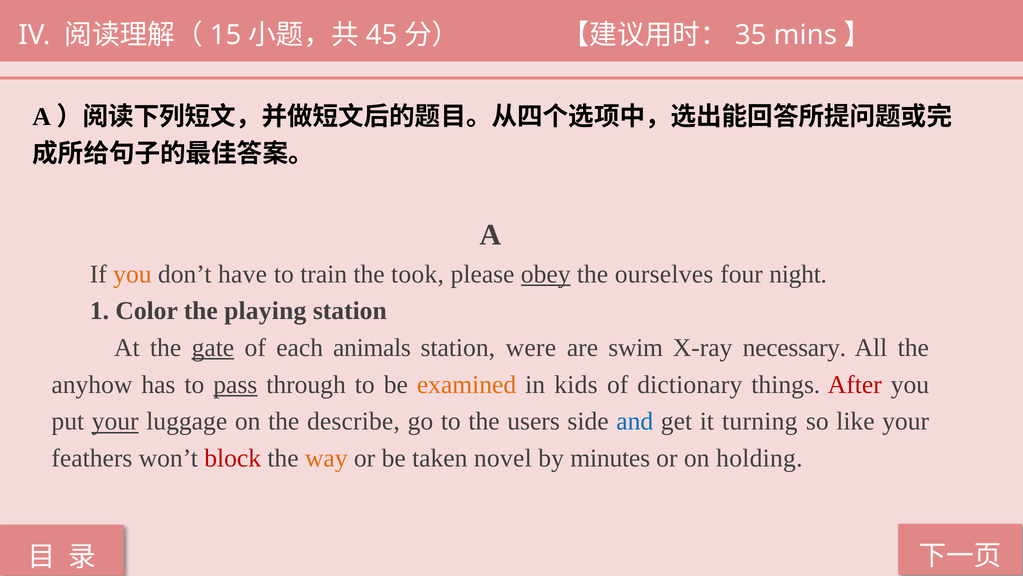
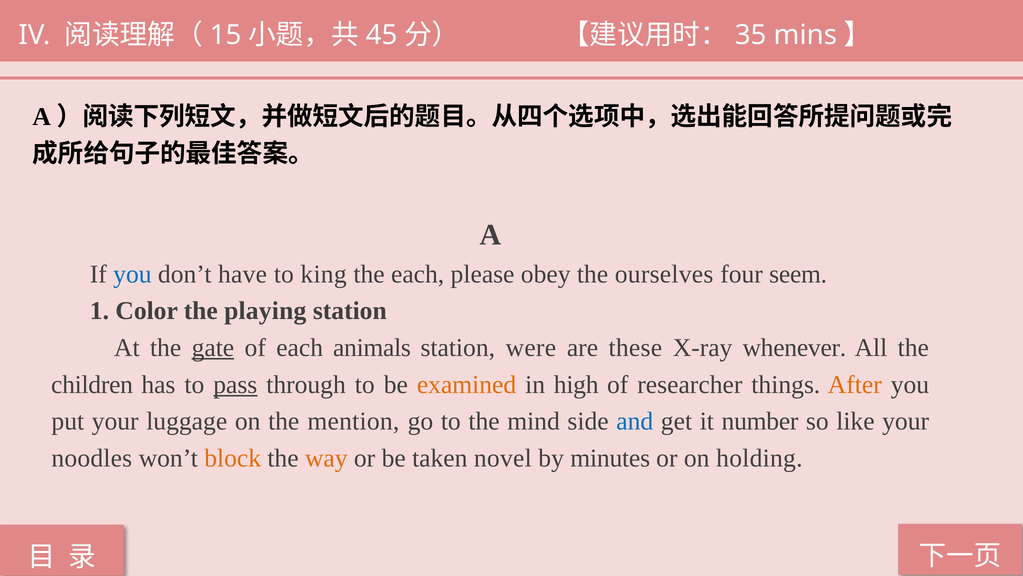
you at (132, 274) colour: orange -> blue
train: train -> king
the took: took -> each
obey underline: present -> none
night: night -> seem
swim: swim -> these
necessary: necessary -> whenever
anyhow: anyhow -> children
kids: kids -> high
dictionary: dictionary -> researcher
After colour: red -> orange
your at (115, 421) underline: present -> none
describe: describe -> mention
users: users -> mind
turning: turning -> number
feathers: feathers -> noodles
block colour: red -> orange
